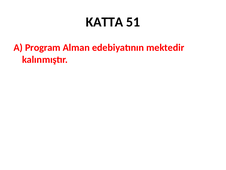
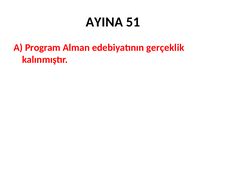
KATTA: KATTA -> AYINA
mektedir: mektedir -> gerçeklik
